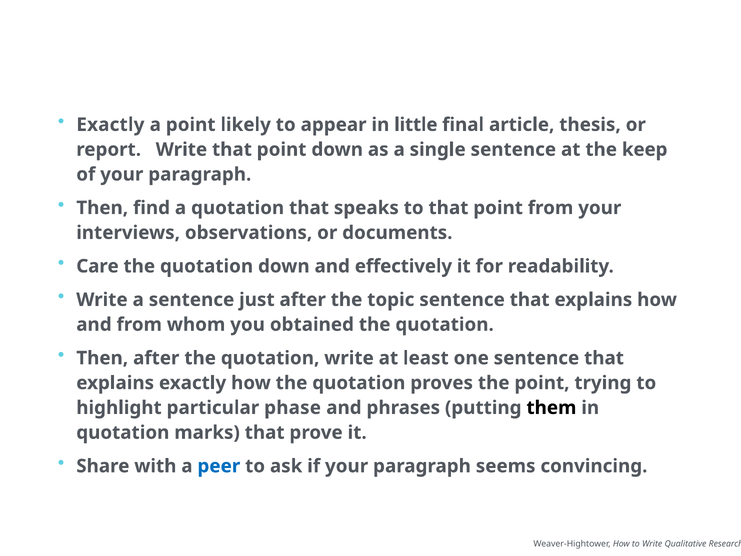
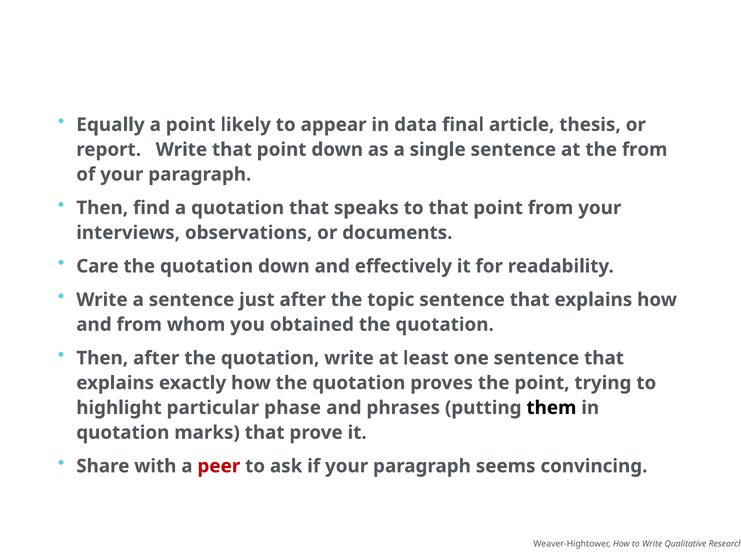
Exactly at (110, 125): Exactly -> Equally
little: little -> data
the keep: keep -> from
peer colour: blue -> red
